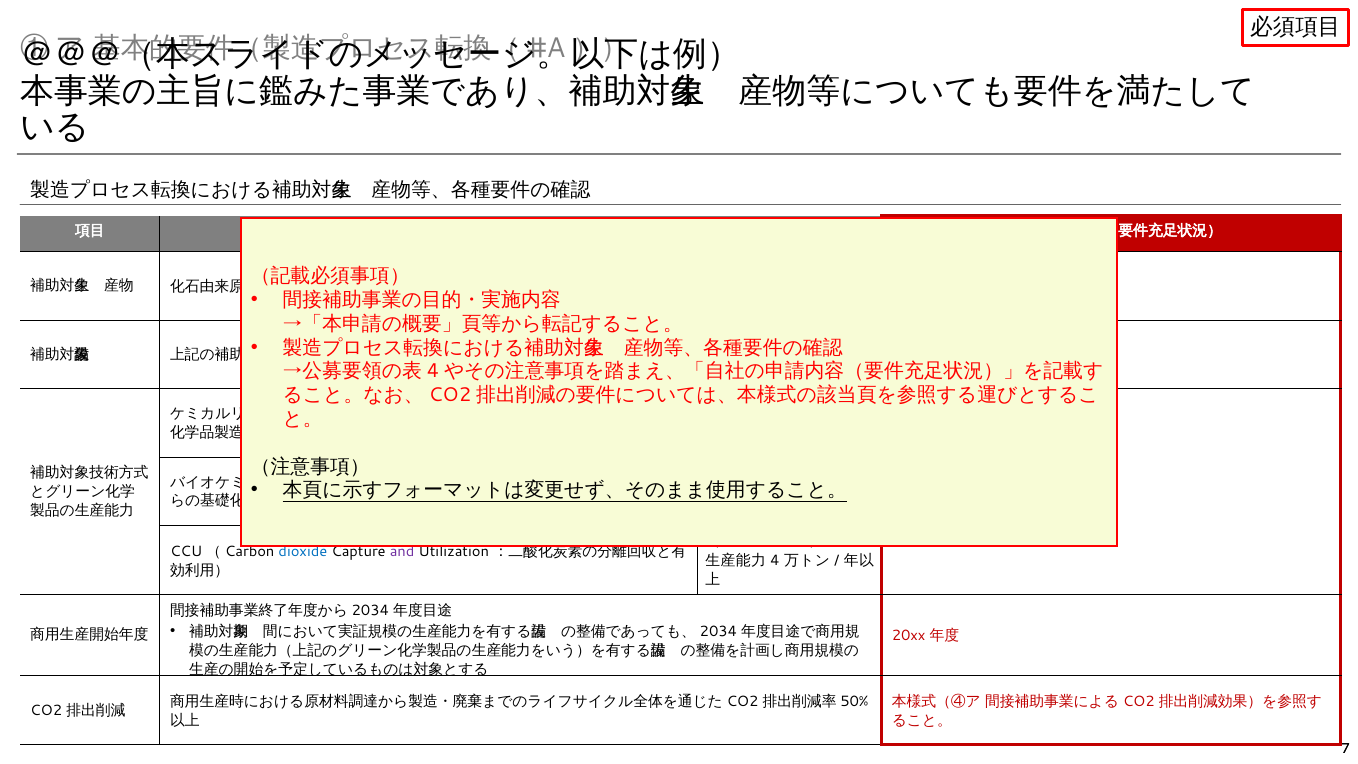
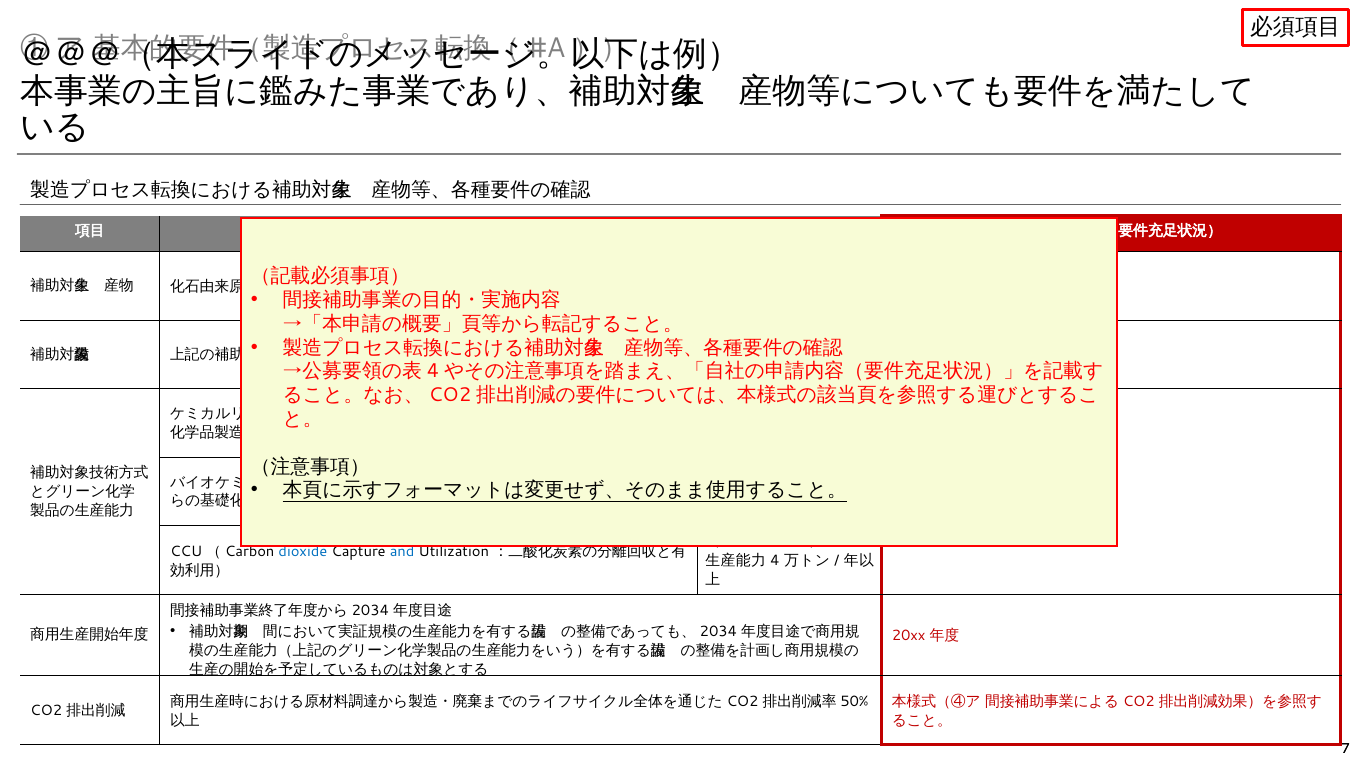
and colour: purple -> blue
